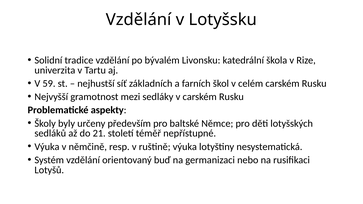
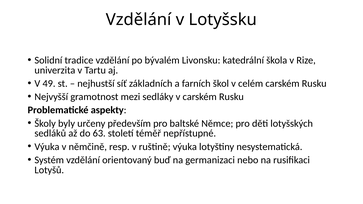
59: 59 -> 49
21: 21 -> 63
